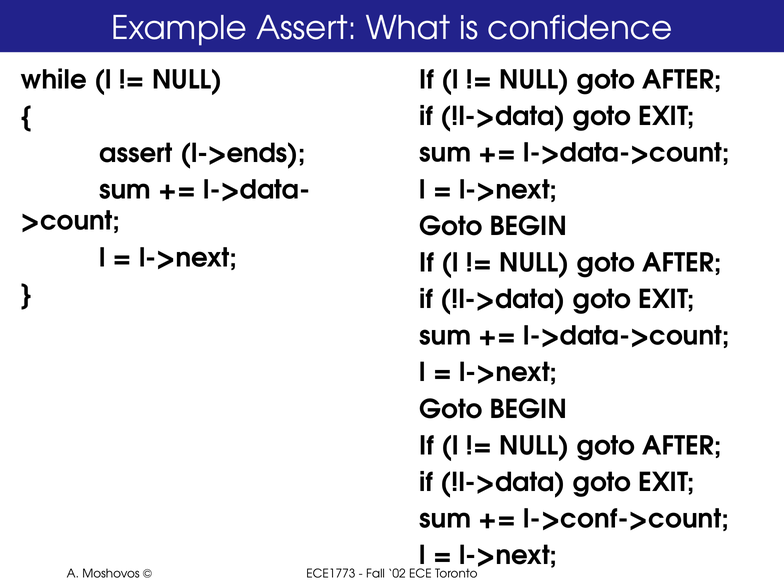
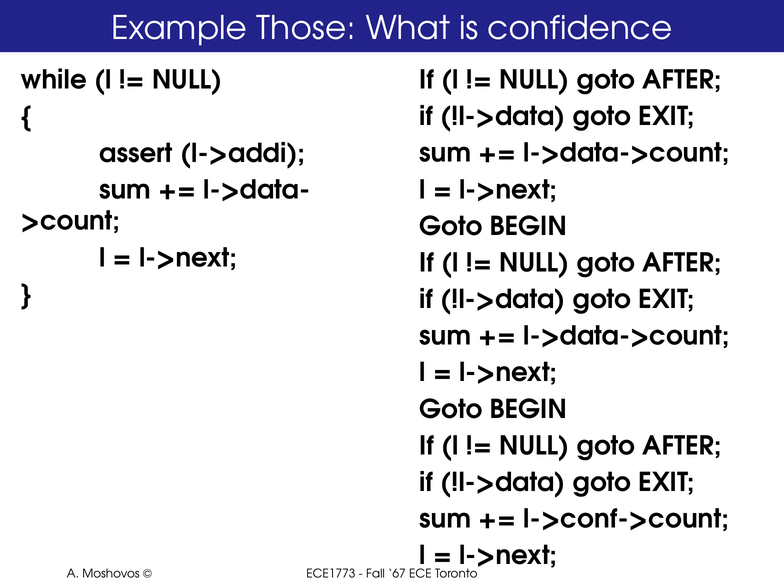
Example Assert: Assert -> Those
l->ends: l->ends -> l->addi
02: 02 -> 67
